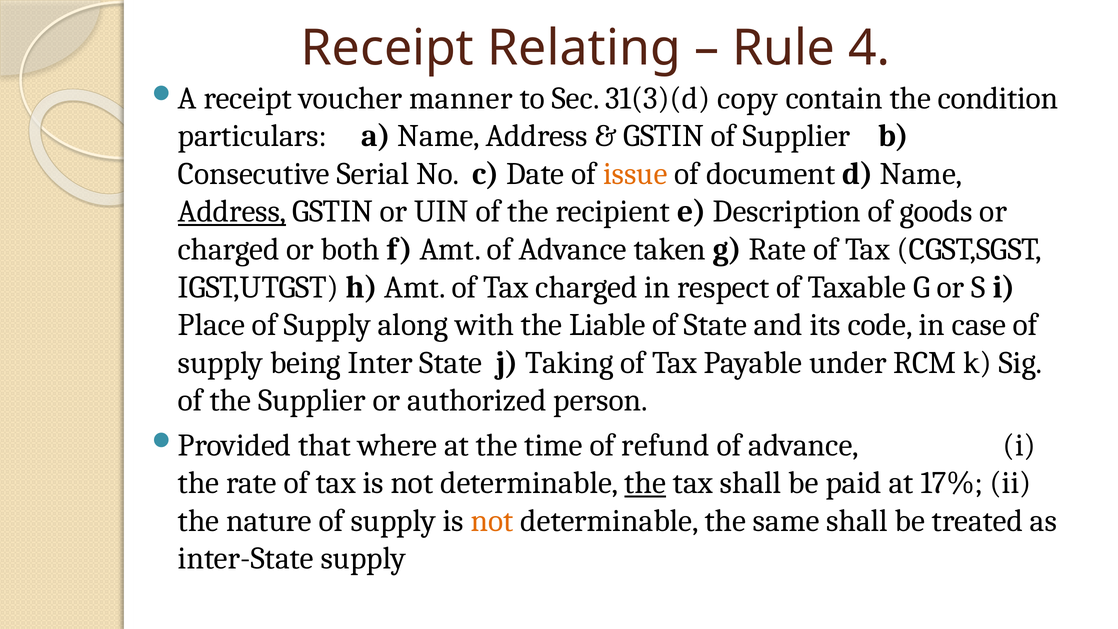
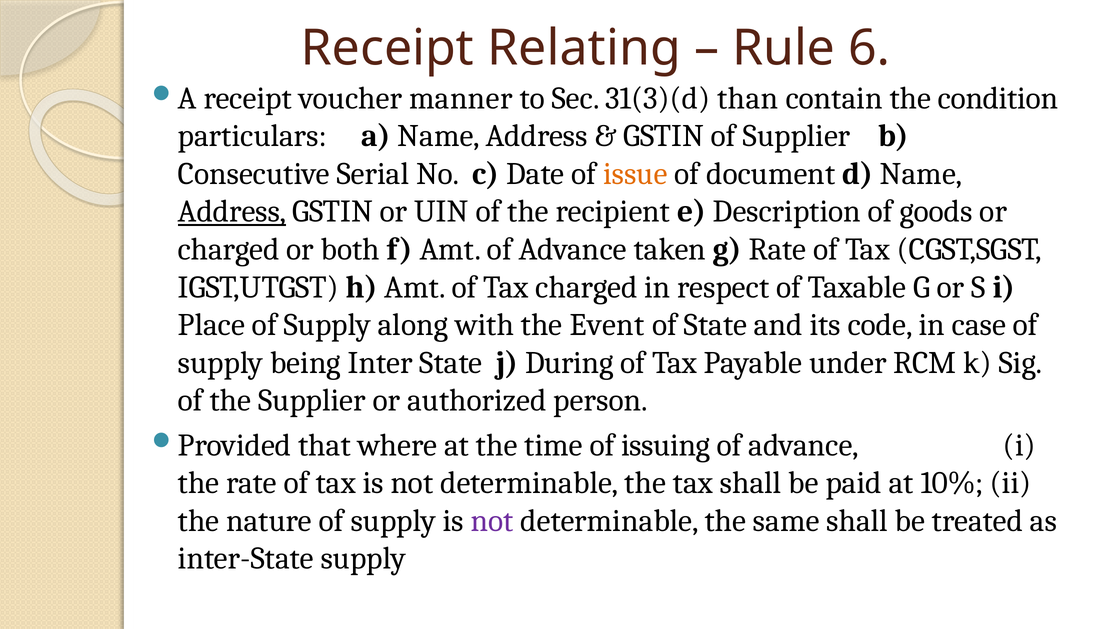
4: 4 -> 6
copy: copy -> than
Liable: Liable -> Event
Taking: Taking -> During
refund: refund -> issuing
the at (645, 483) underline: present -> none
17%: 17% -> 10%
not at (492, 521) colour: orange -> purple
